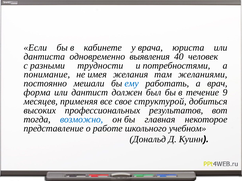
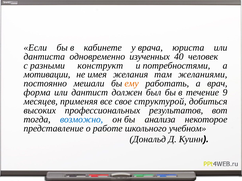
выявления: выявления -> изученных
трудности: трудности -> конструкт
понимание: понимание -> мотивации
ему colour: blue -> orange
главная: главная -> анализа
